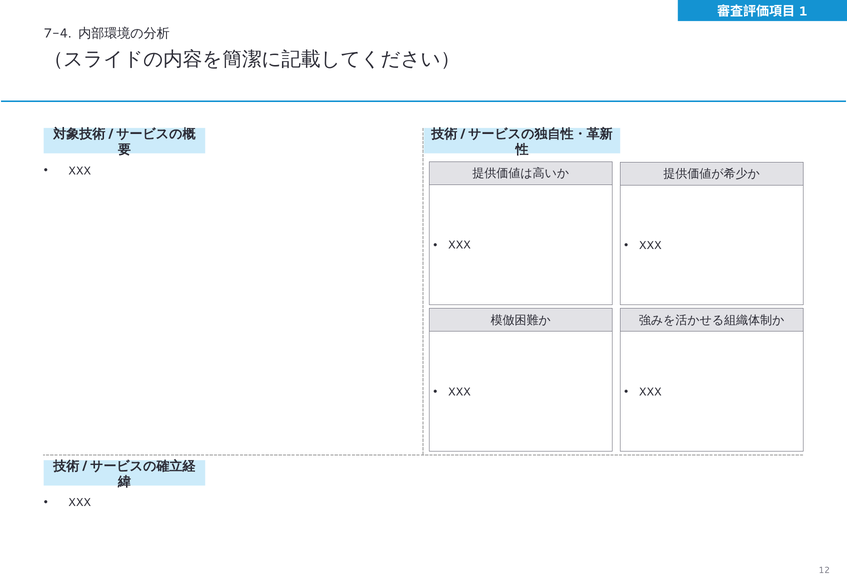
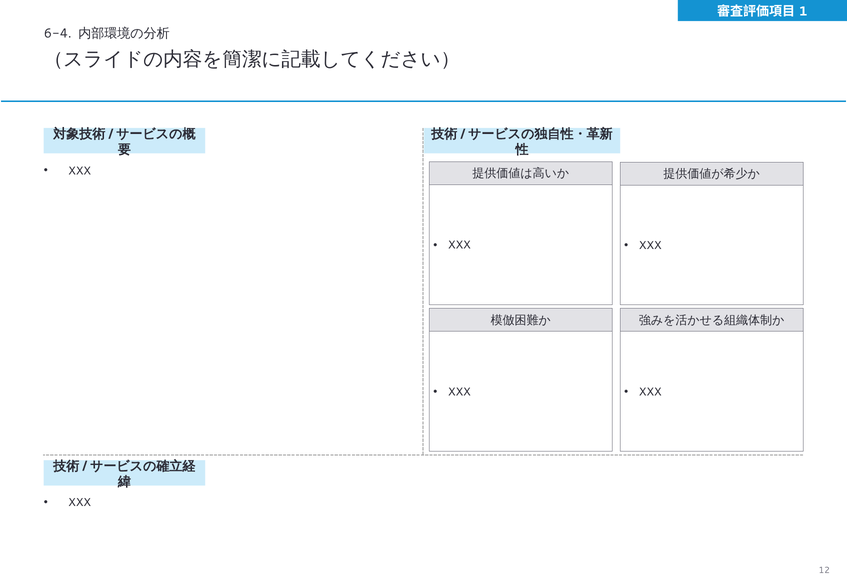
7-4: 7-4 -> 6-4
